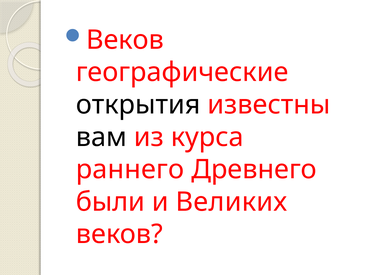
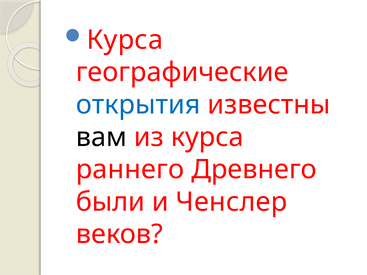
Веков at (125, 40): Веков -> Курса
открытия colour: black -> blue
Великих: Великих -> Ченслер
